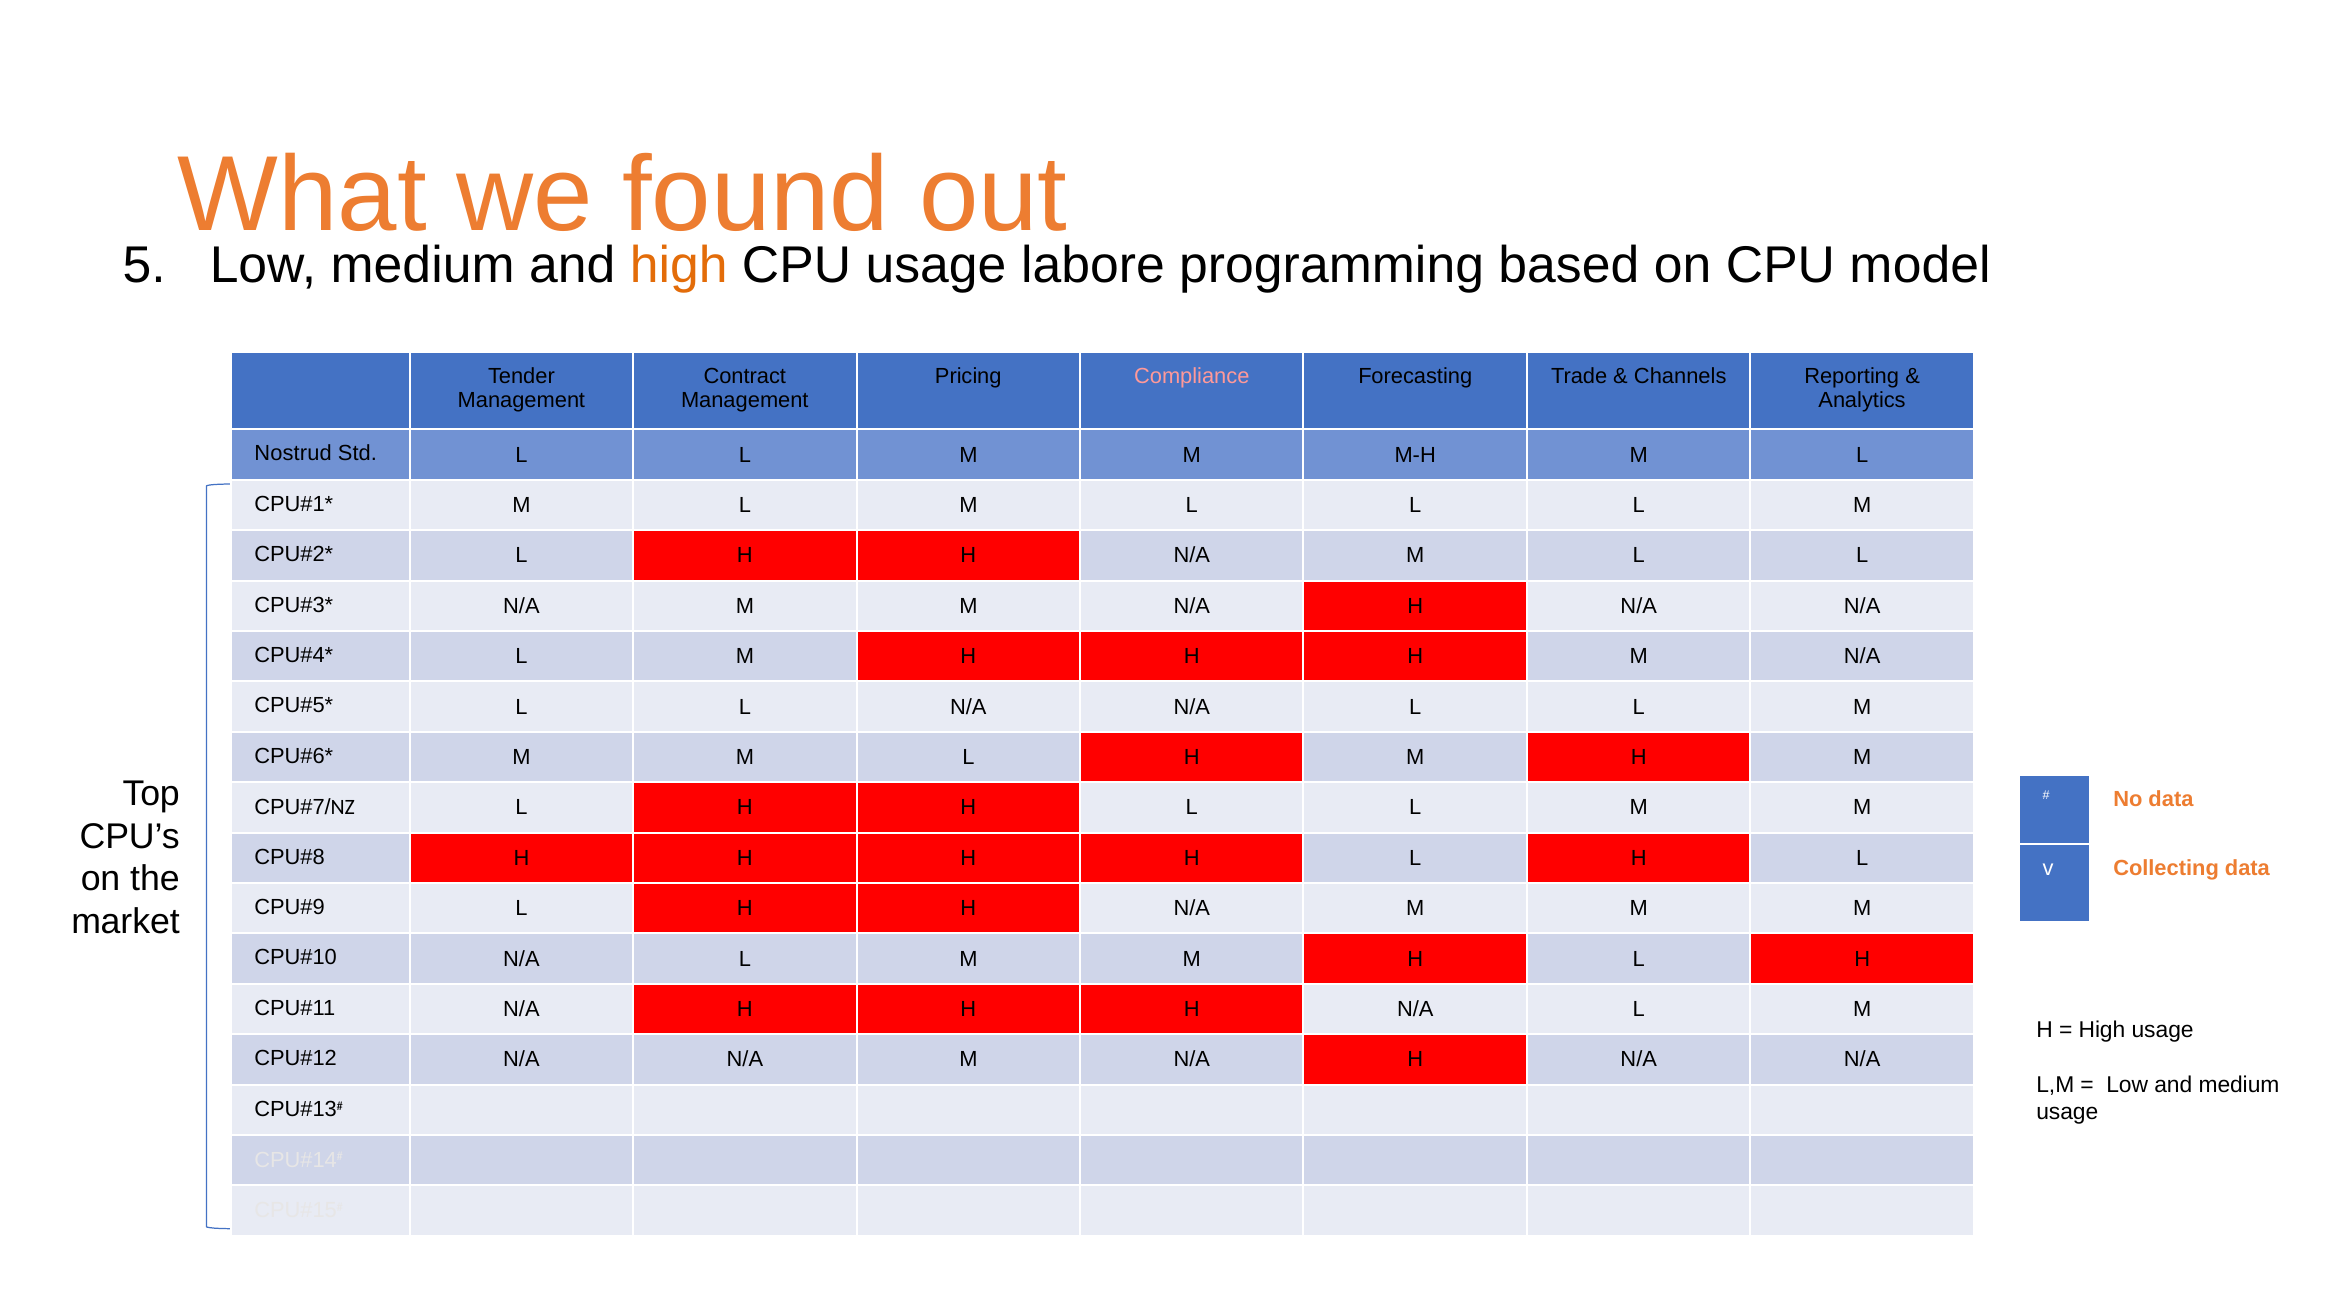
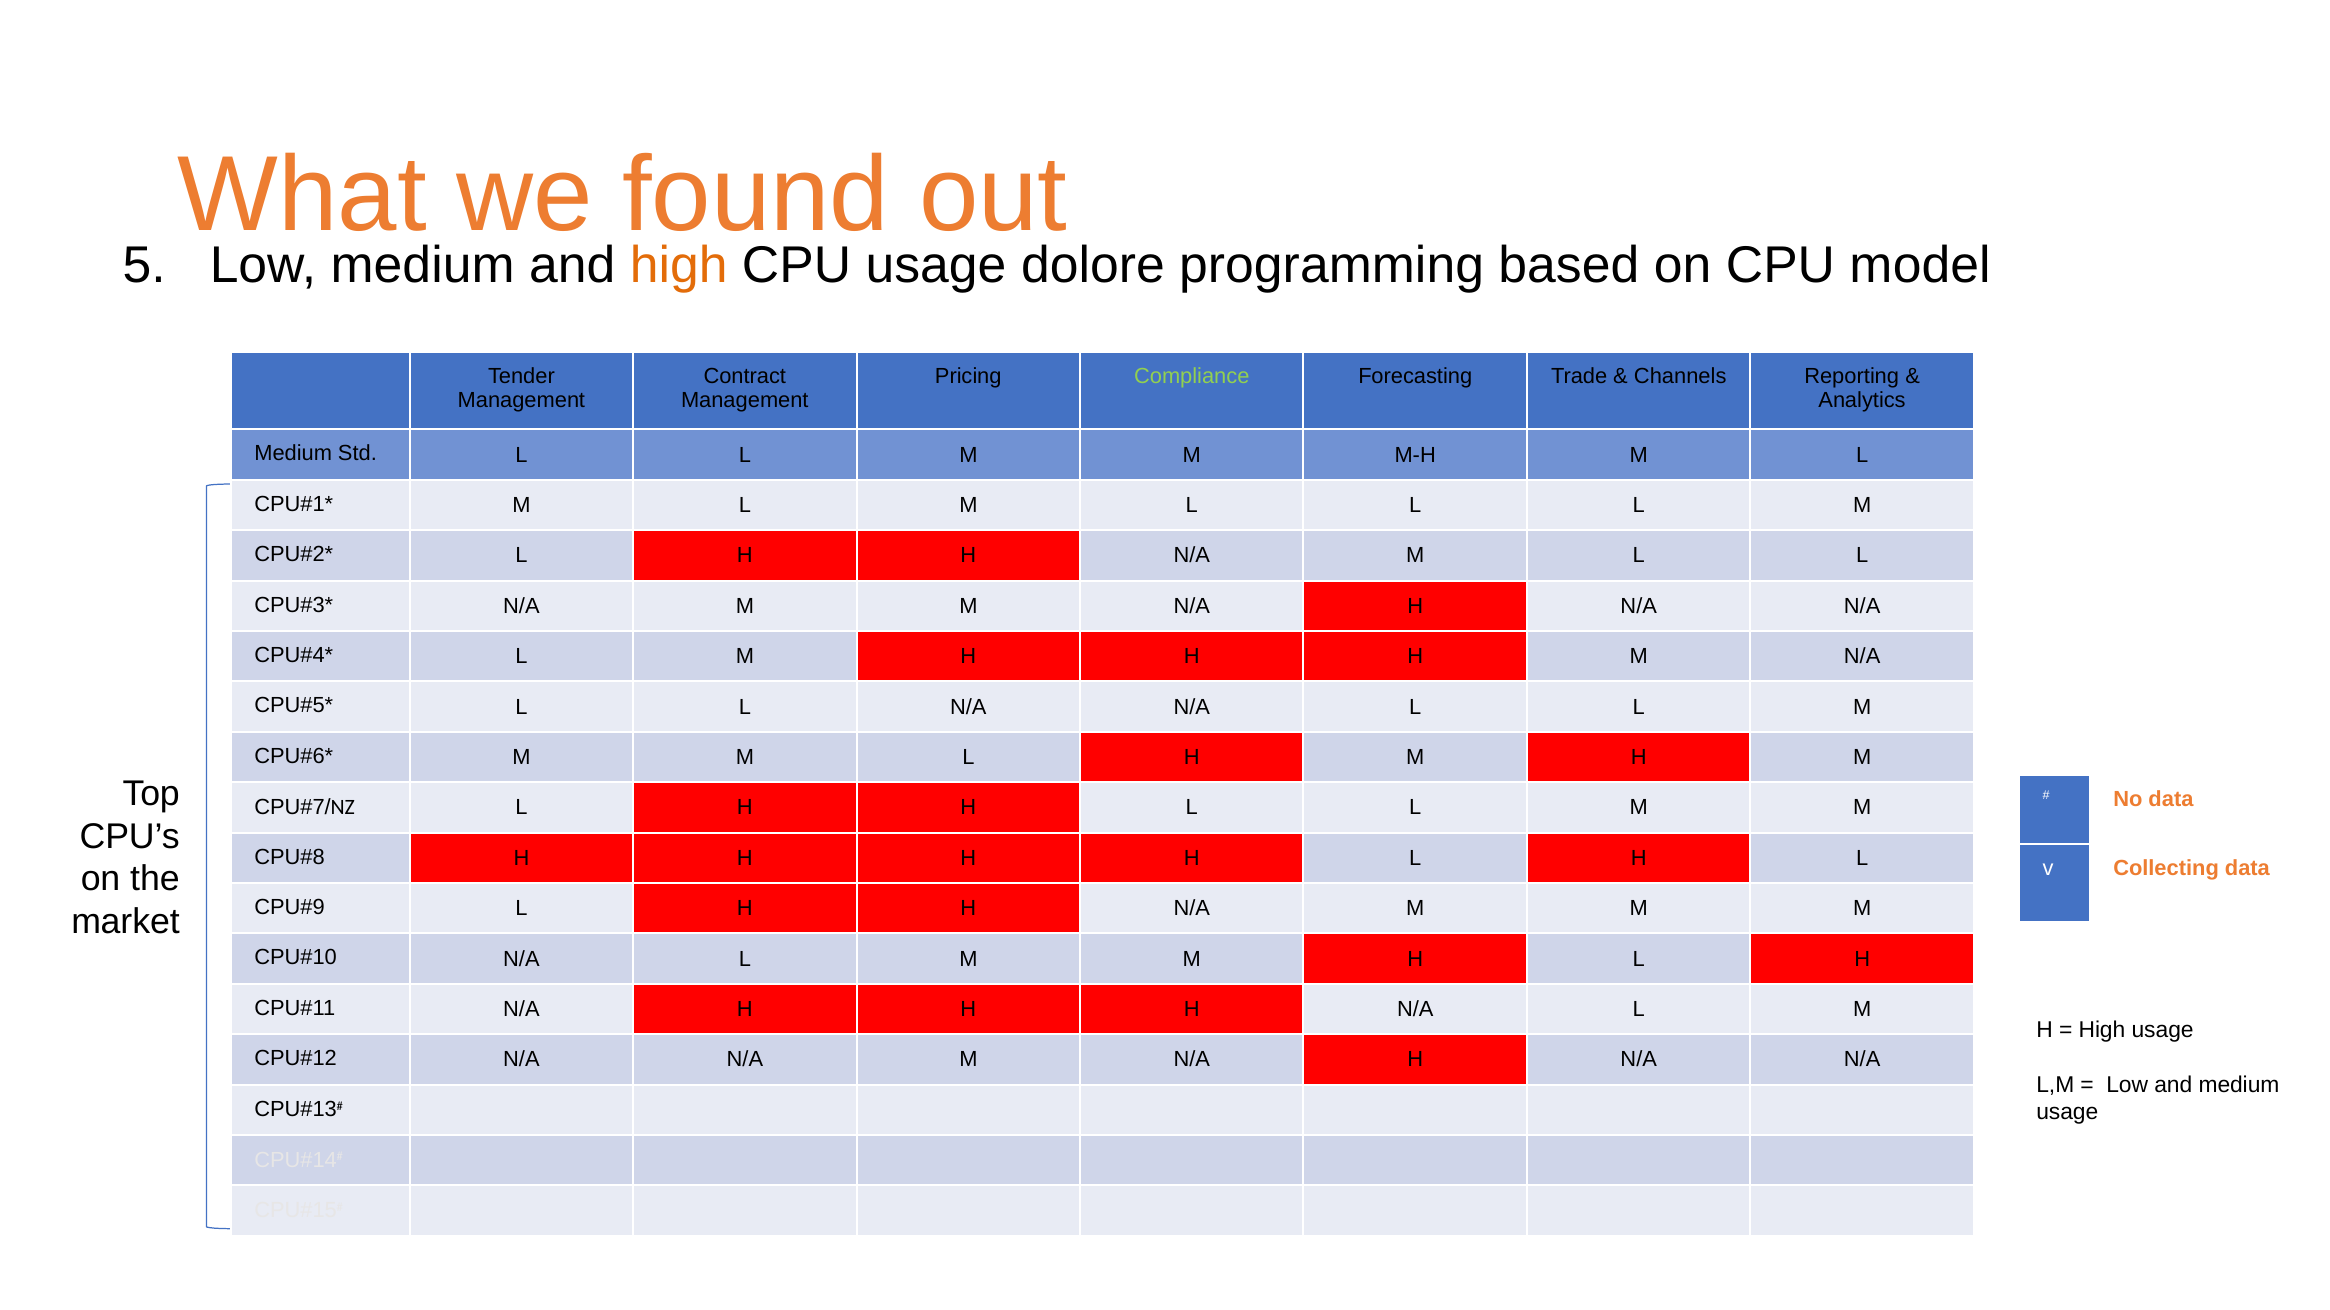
labore: labore -> dolore
Compliance colour: pink -> light green
Nostrud at (293, 454): Nostrud -> Medium
